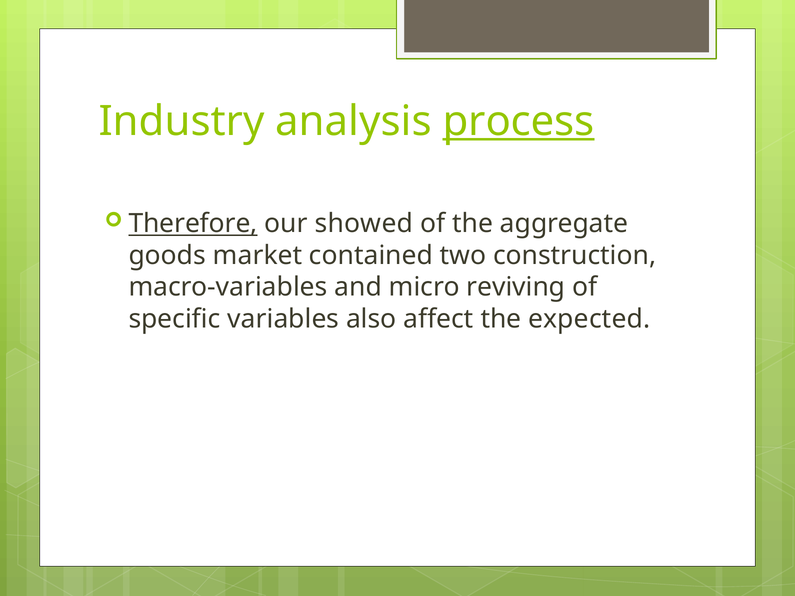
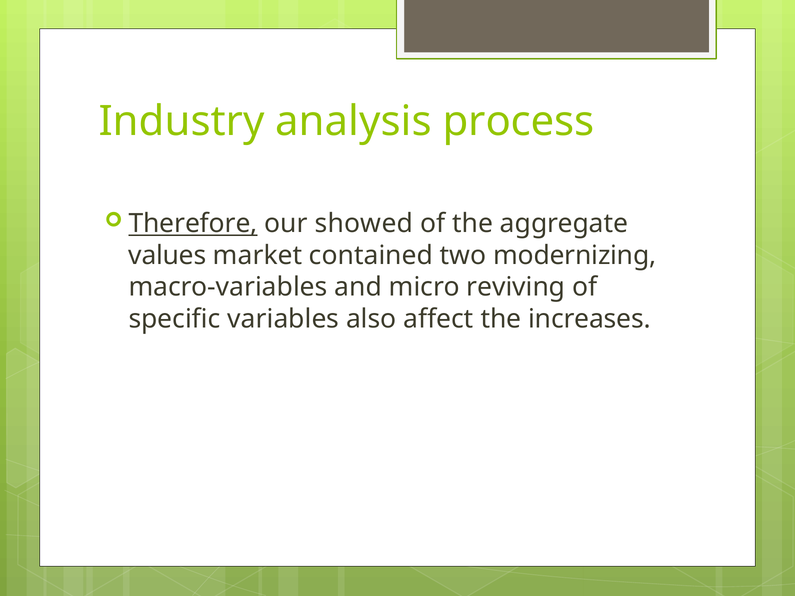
process underline: present -> none
goods: goods -> values
construction: construction -> modernizing
expected: expected -> increases
